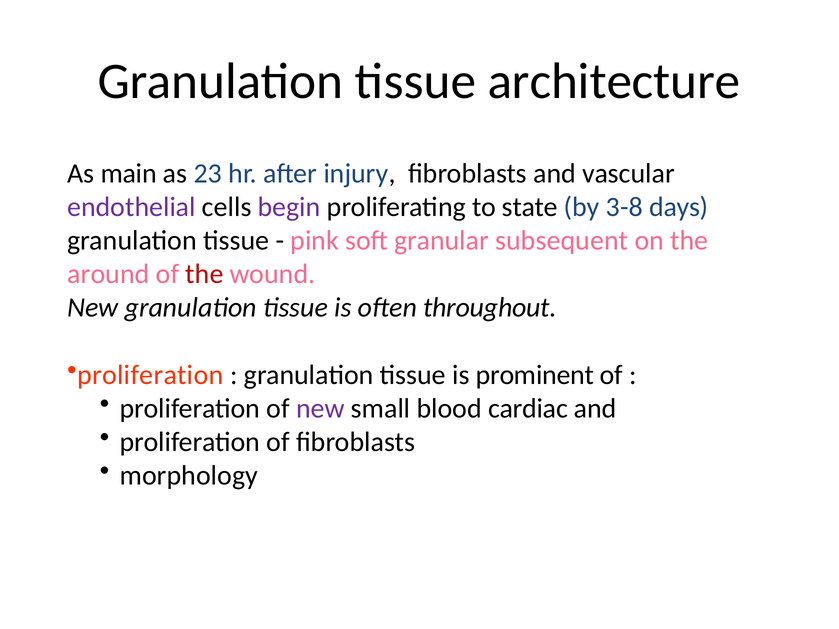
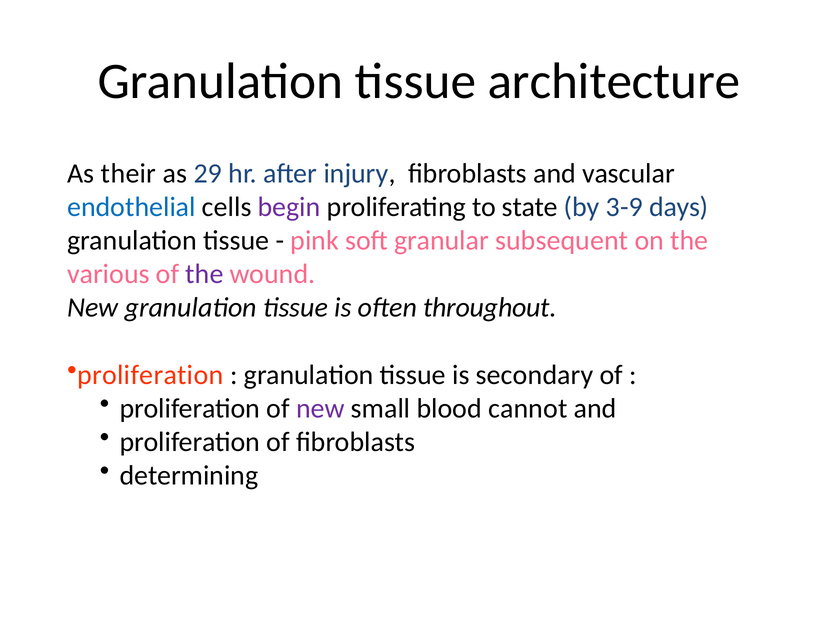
main: main -> their
23: 23 -> 29
endothelial colour: purple -> blue
3-8: 3-8 -> 3-9
around: around -> various
the at (204, 274) colour: red -> purple
prominent: prominent -> secondary
cardiac: cardiac -> cannot
morphology: morphology -> determining
